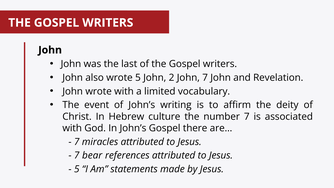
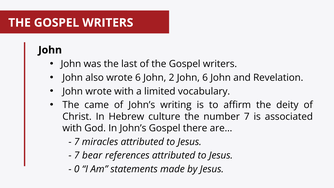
wrote 5: 5 -> 6
John 7: 7 -> 6
event: event -> came
5 at (77, 169): 5 -> 0
